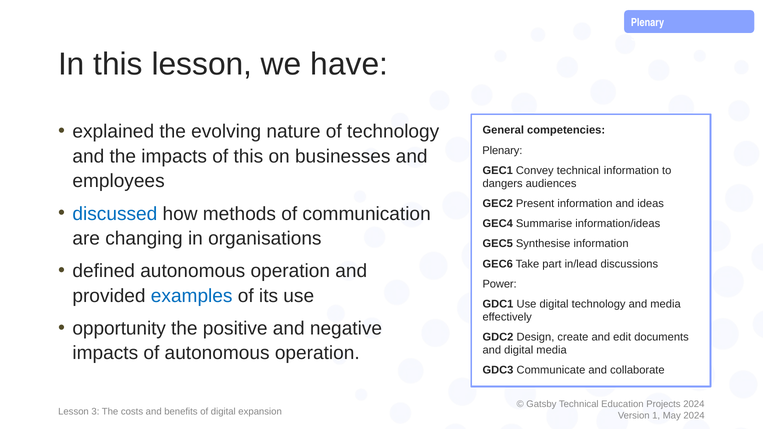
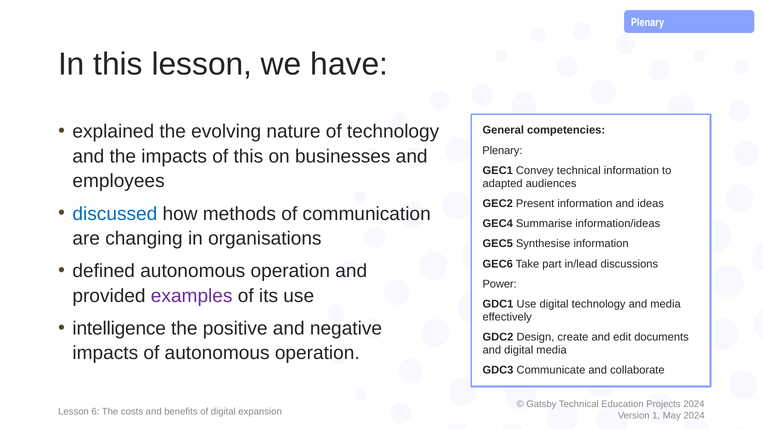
dangers: dangers -> adapted
examples colour: blue -> purple
opportunity: opportunity -> intelligence
3: 3 -> 6
